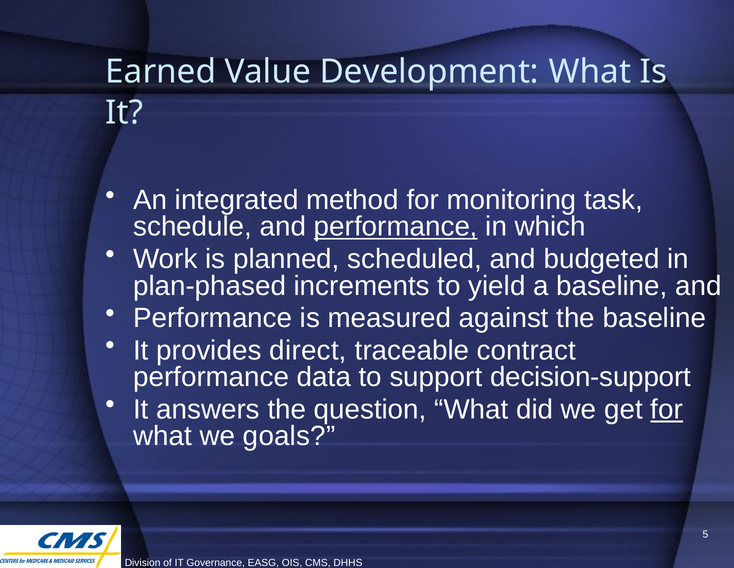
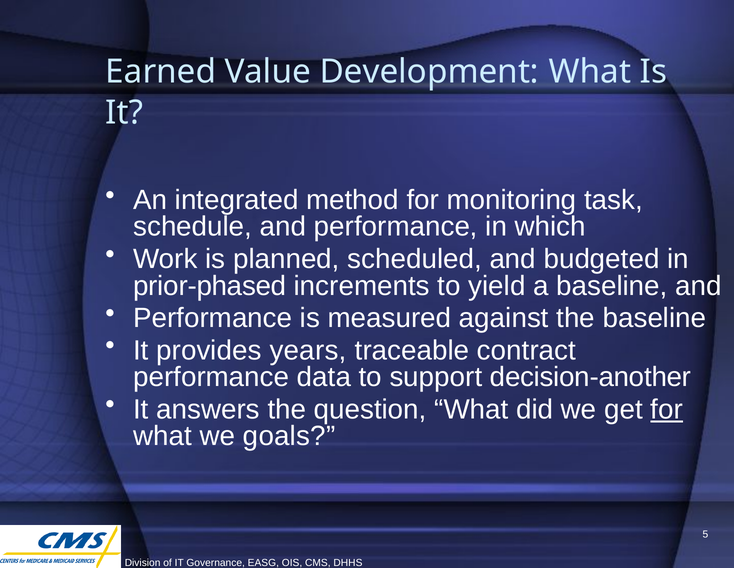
performance at (396, 226) underline: present -> none
plan-phased: plan-phased -> prior-phased
direct: direct -> years
decision-support: decision-support -> decision-another
